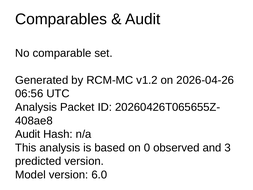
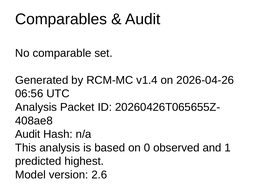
v1.2: v1.2 -> v1.4
3: 3 -> 1
predicted version: version -> highest
6.0: 6.0 -> 2.6
